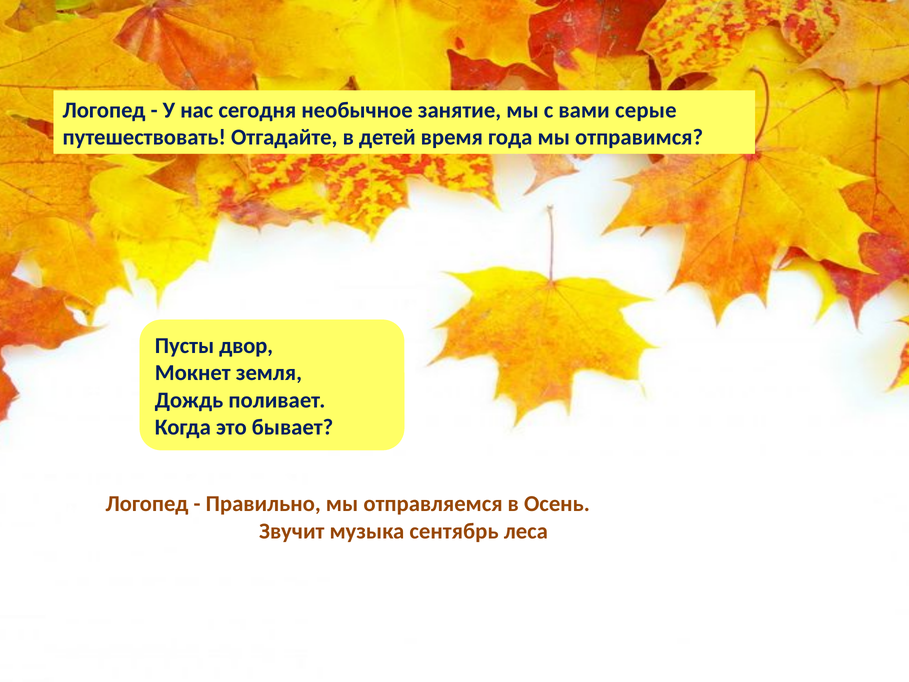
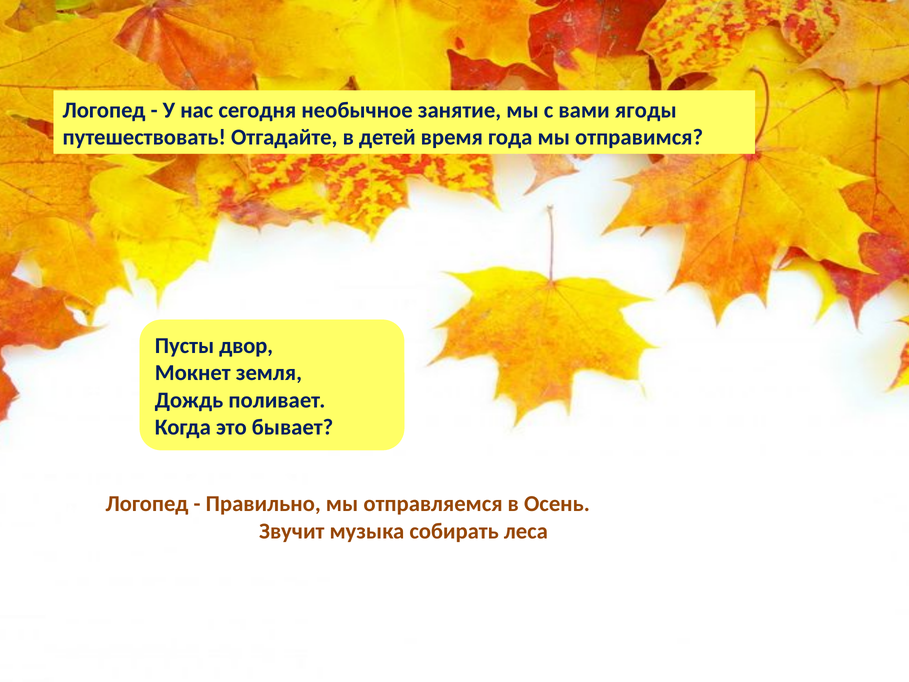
серые: серые -> ягоды
сентябрь: сентябрь -> собирать
